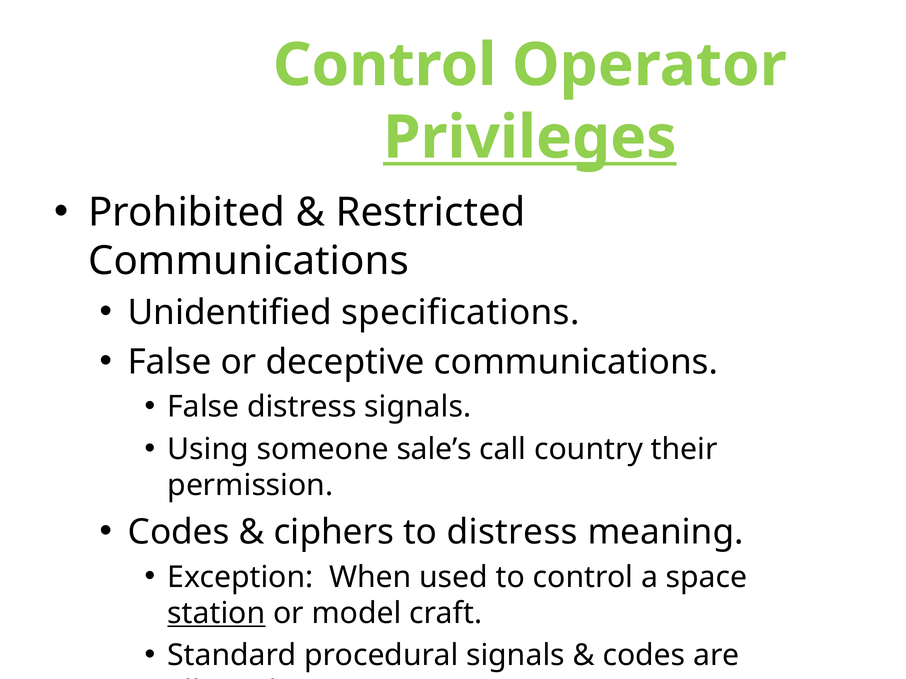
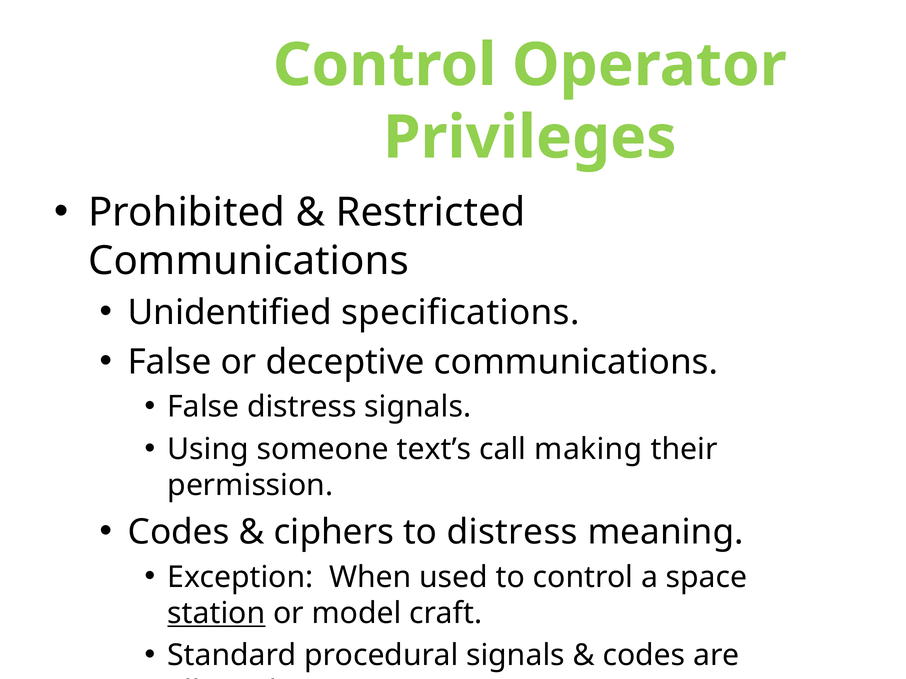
Privileges underline: present -> none
sale’s: sale’s -> text’s
country: country -> making
